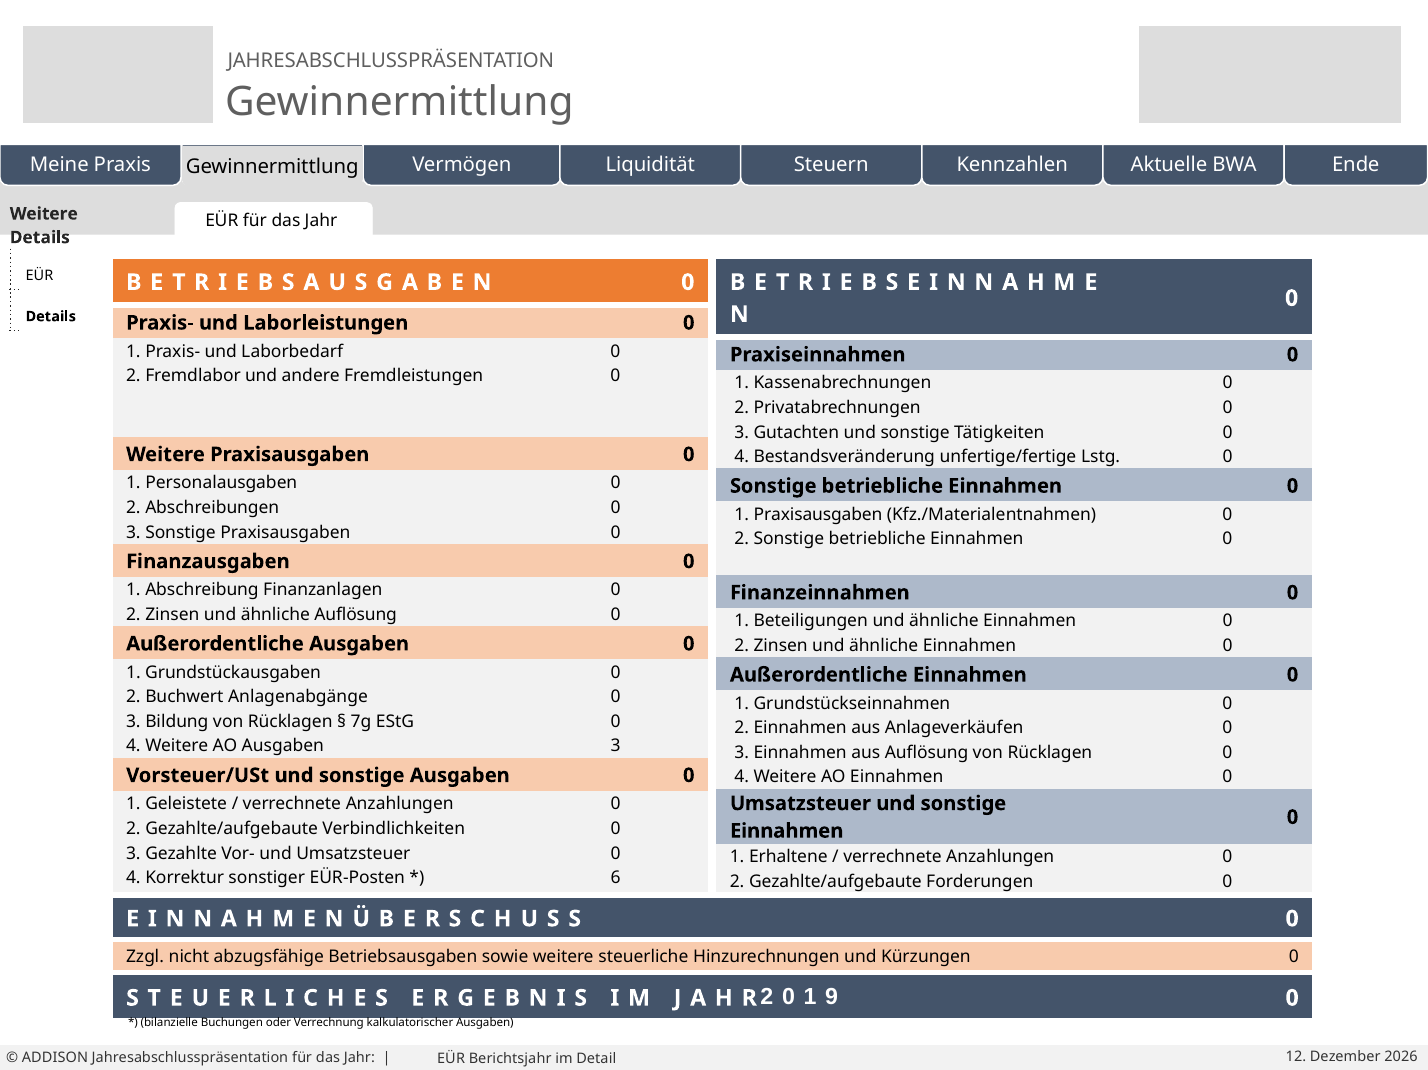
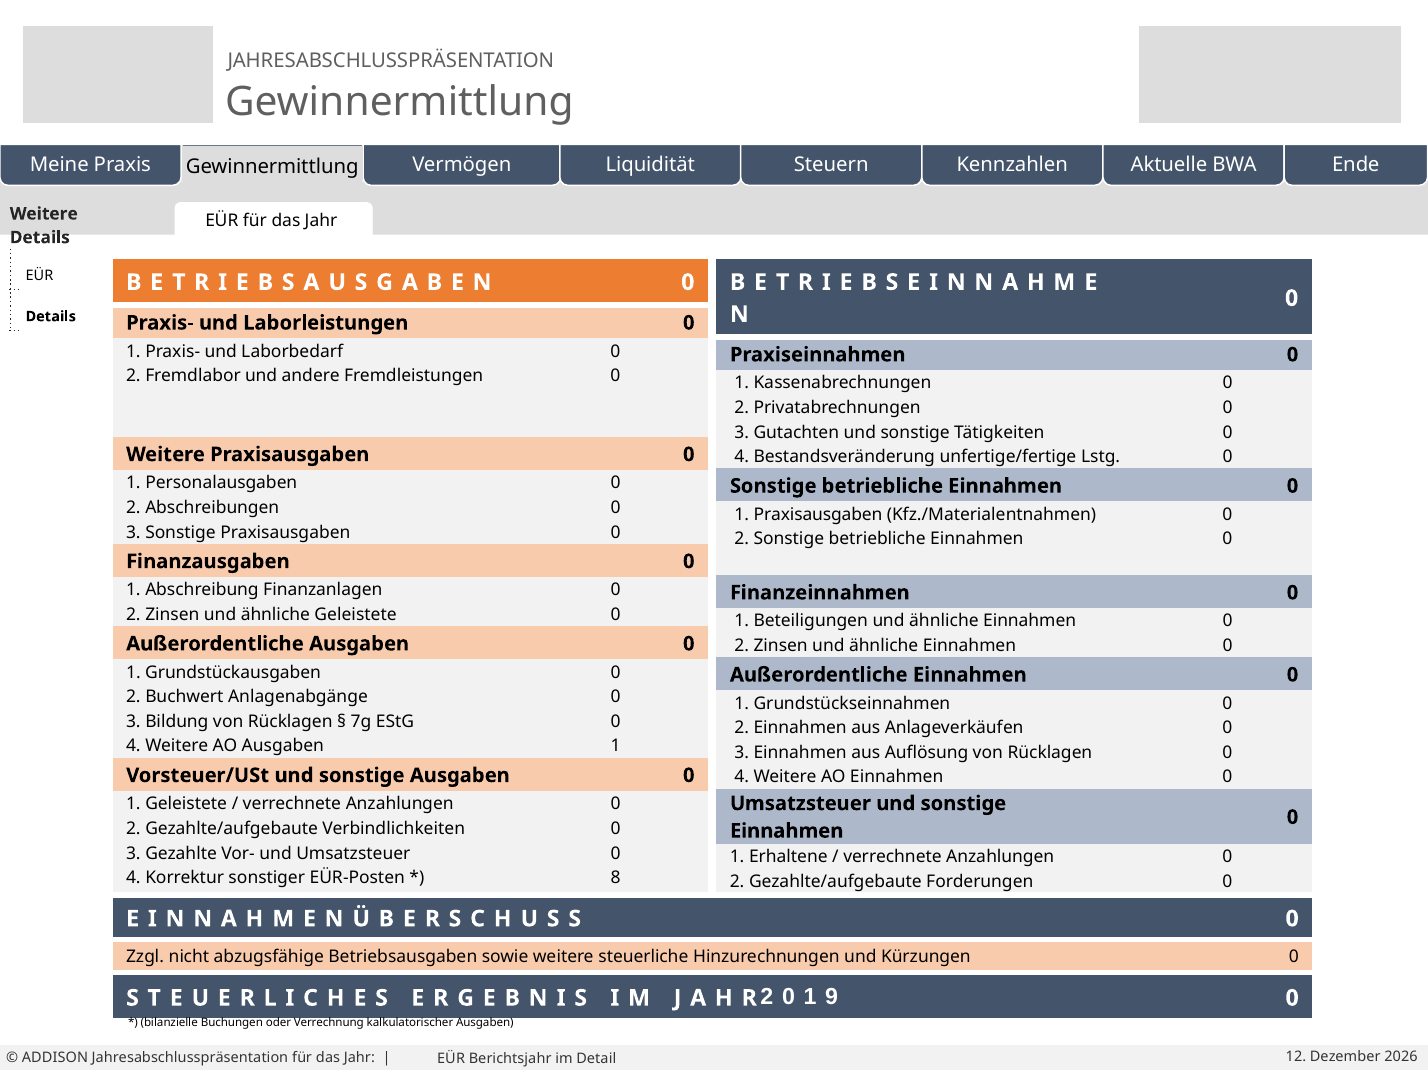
ähnliche Auflösung: Auflösung -> Geleistete
Ausgaben 3: 3 -> 1
6: 6 -> 8
